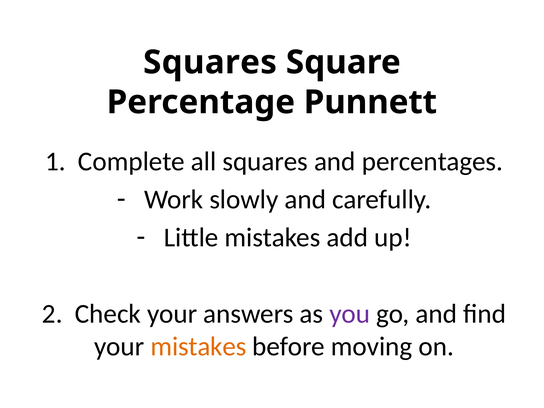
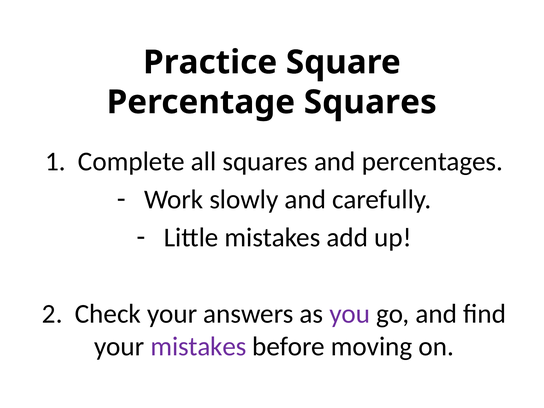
Squares at (210, 62): Squares -> Practice
Percentage Punnett: Punnett -> Squares
mistakes at (198, 346) colour: orange -> purple
